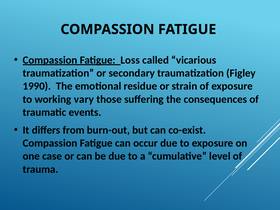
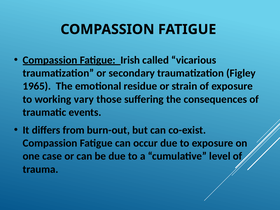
Loss: Loss -> Irish
1990: 1990 -> 1965
